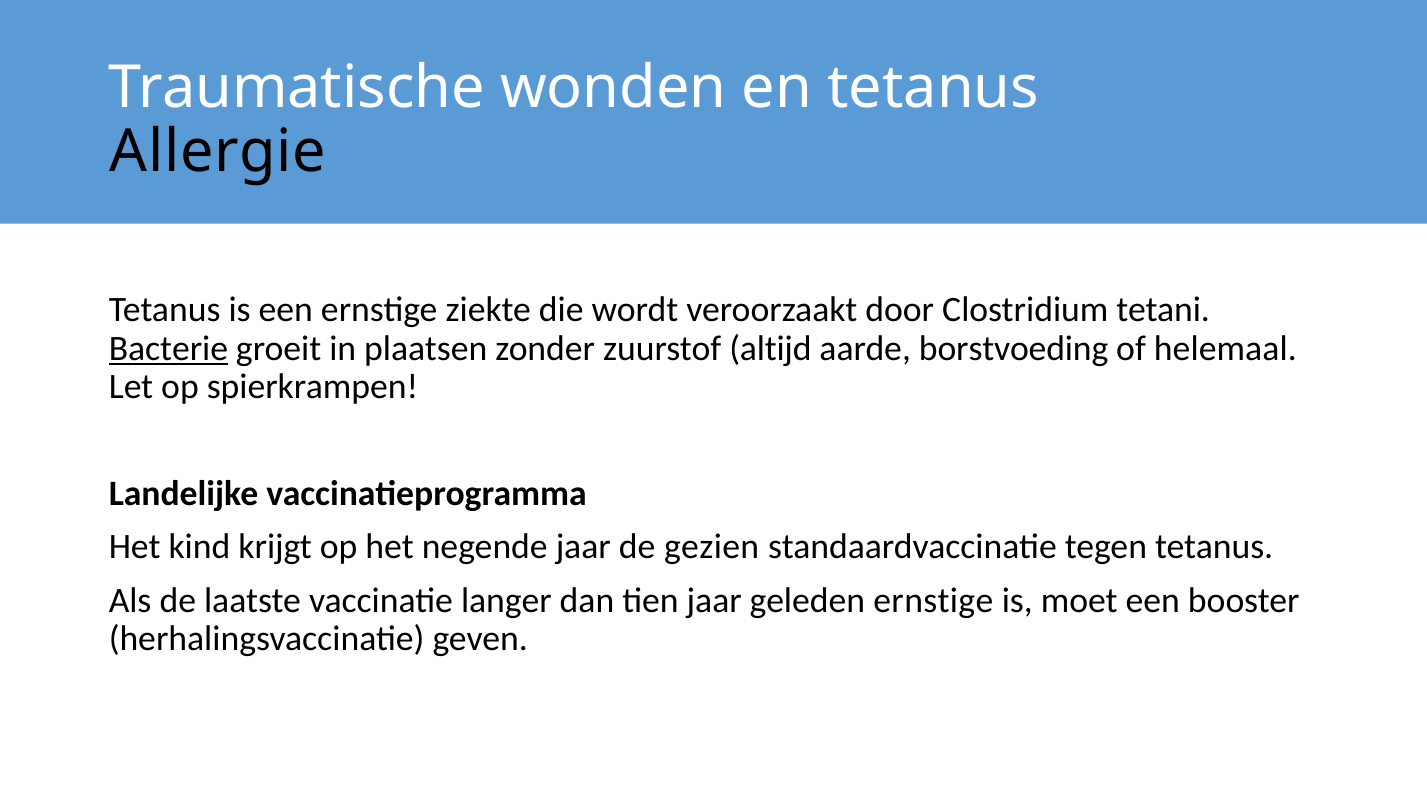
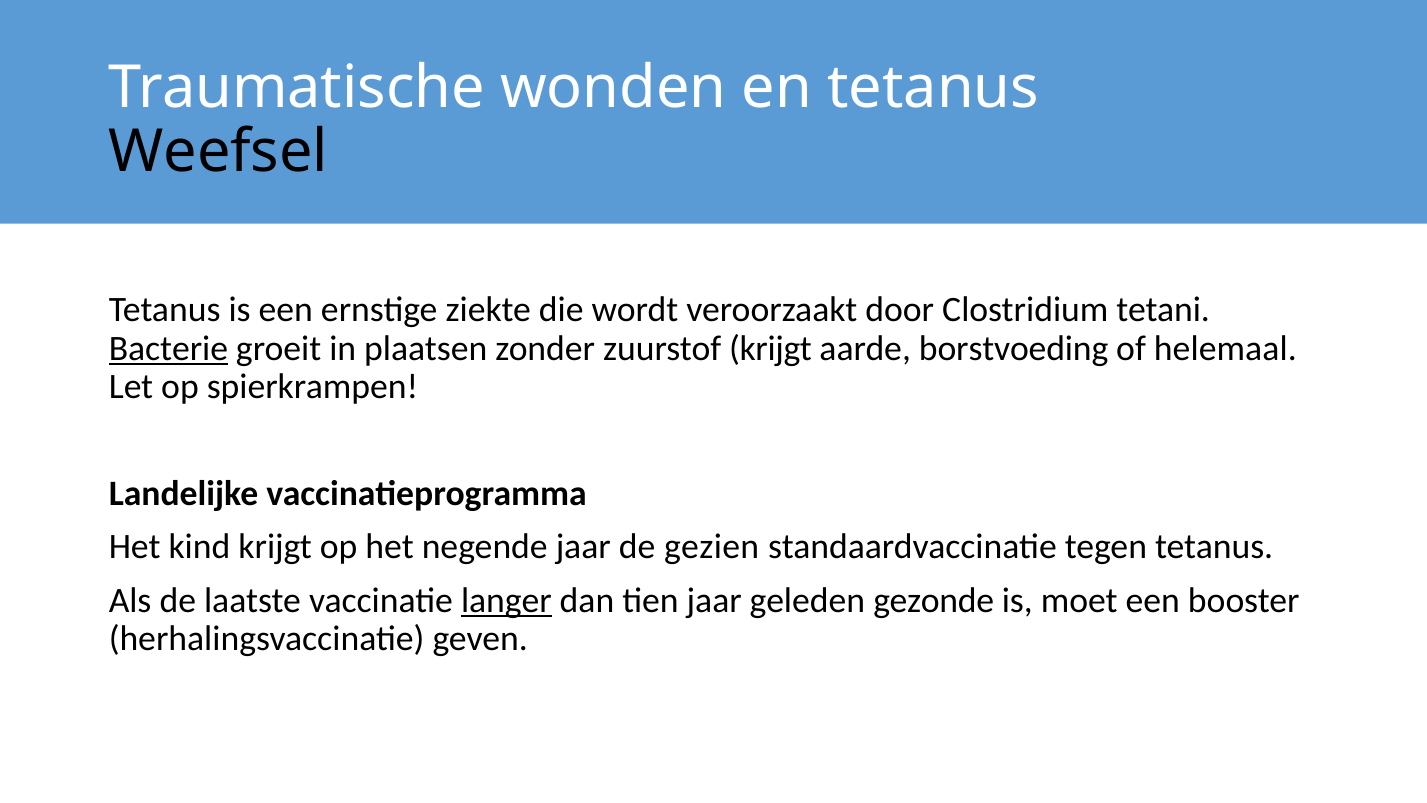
Allergie: Allergie -> Weefsel
zuurstof altijd: altijd -> krijgt
langer underline: none -> present
geleden ernstige: ernstige -> gezonde
